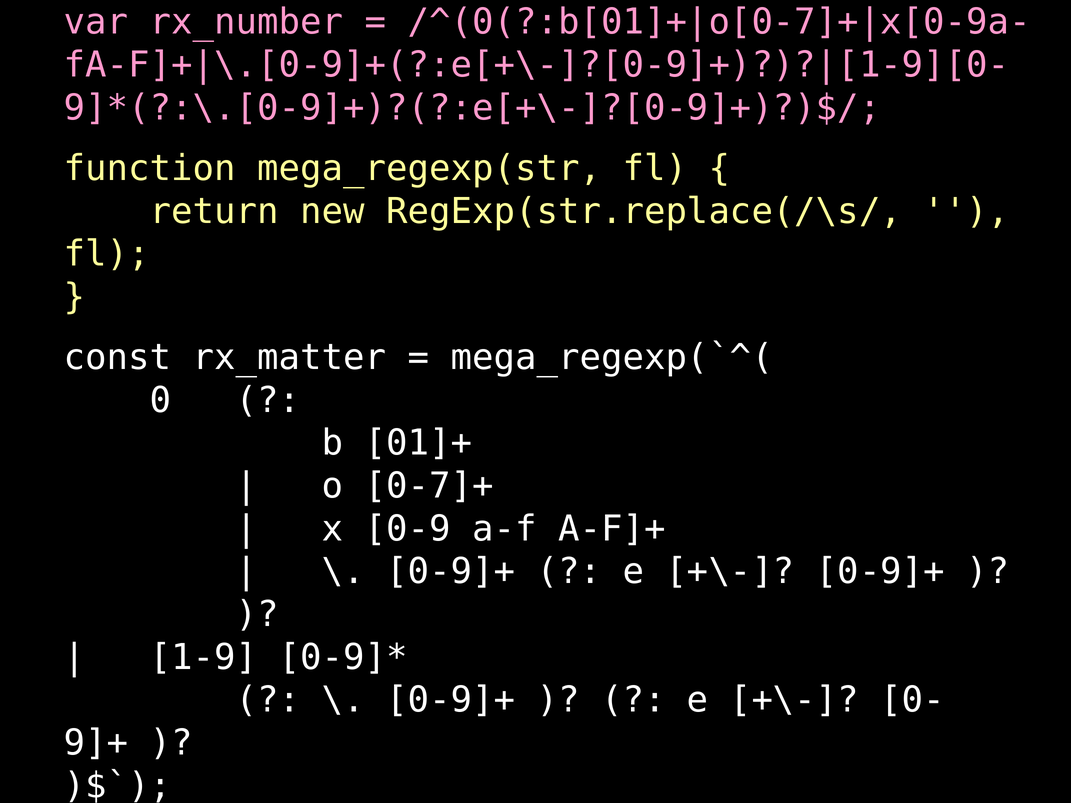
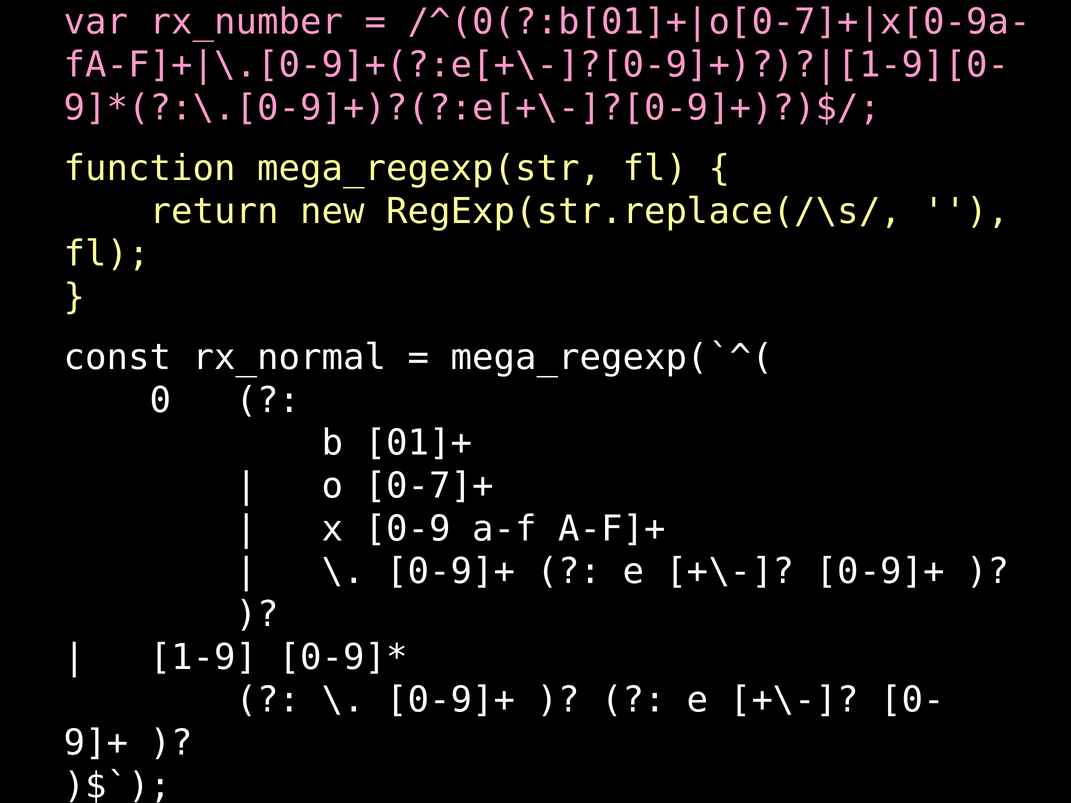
rx_matter: rx_matter -> rx_normal
